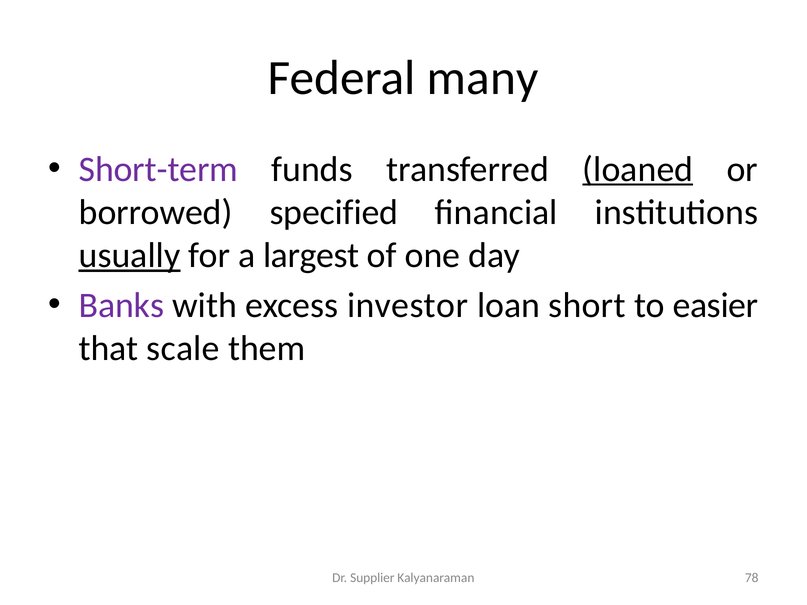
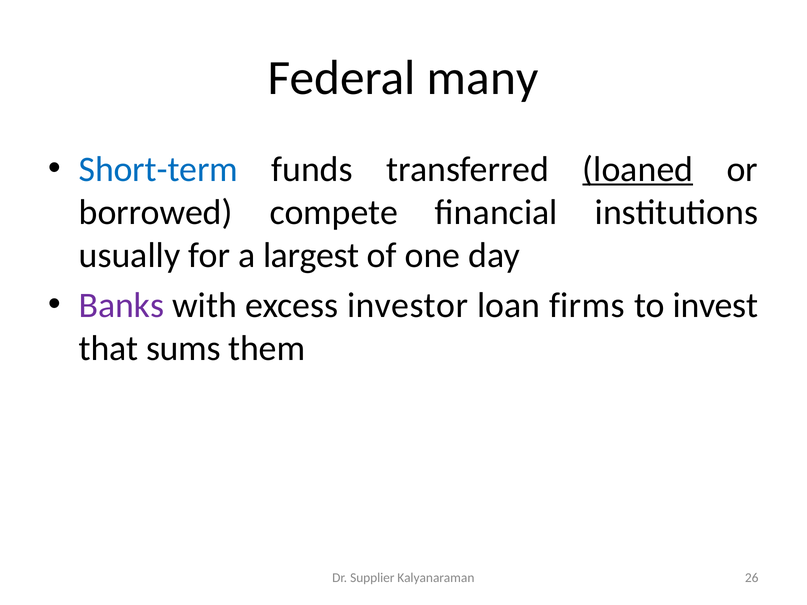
Short-term colour: purple -> blue
specified: specified -> compete
usually underline: present -> none
short: short -> firms
easier: easier -> invest
scale: scale -> sums
78: 78 -> 26
